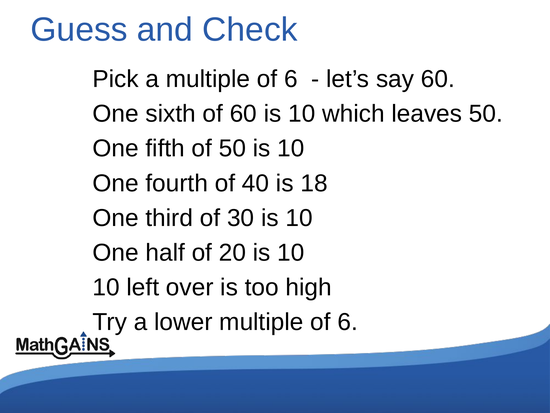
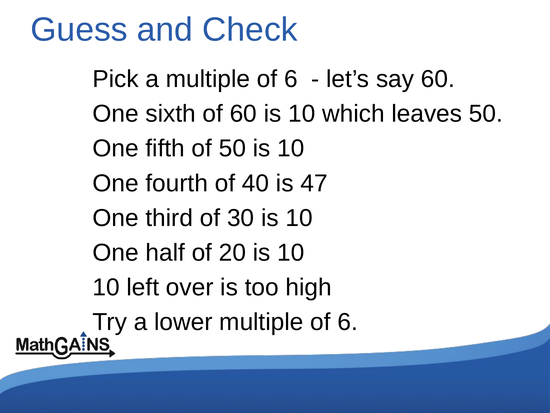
18: 18 -> 47
